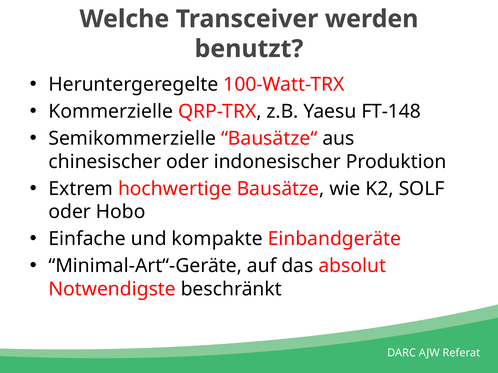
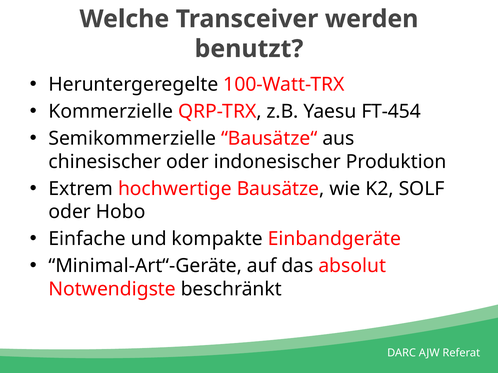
FT-148: FT-148 -> FT-454
